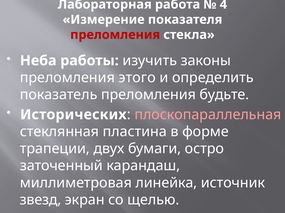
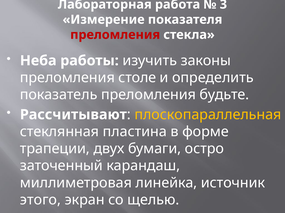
4: 4 -> 3
этого: этого -> столе
Исторических: Исторических -> Рассчитывают
плоскопараллельная colour: pink -> yellow
звезд: звезд -> этого
